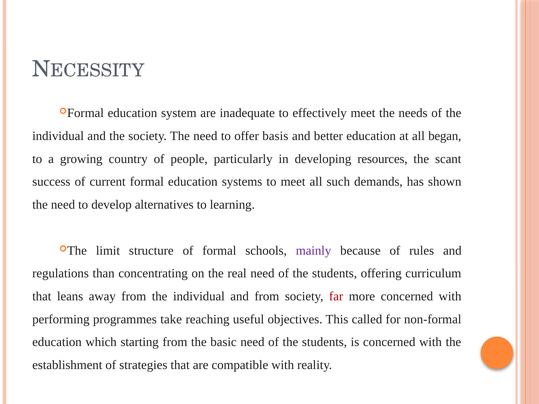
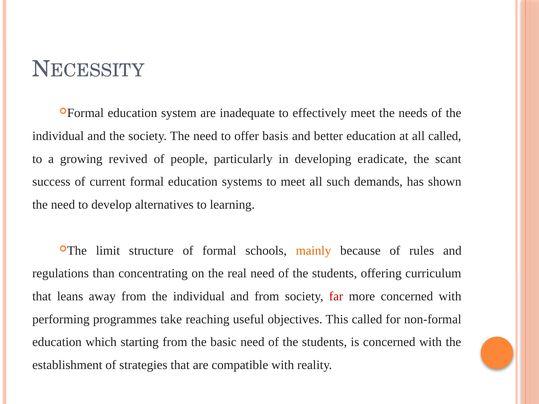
all began: began -> called
country: country -> revived
resources: resources -> eradicate
mainly colour: purple -> orange
